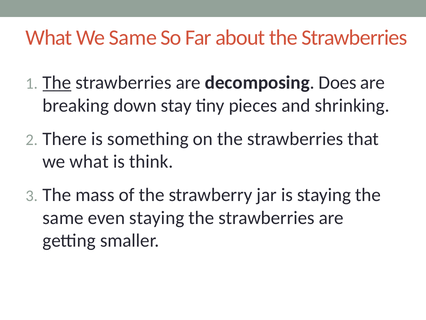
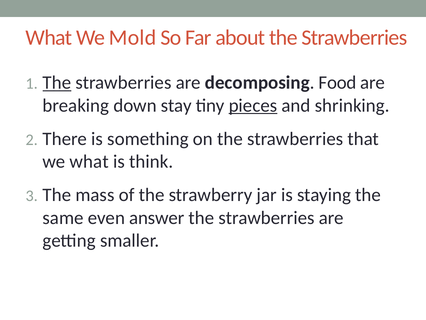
We Same: Same -> Mold
Does: Does -> Food
pieces underline: none -> present
even staying: staying -> answer
